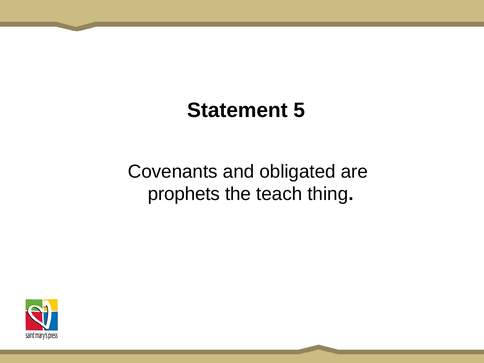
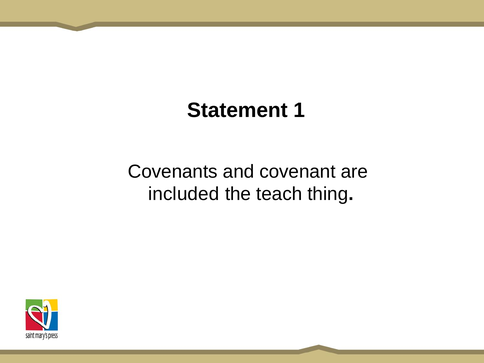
5: 5 -> 1
obligated: obligated -> covenant
prophets: prophets -> included
